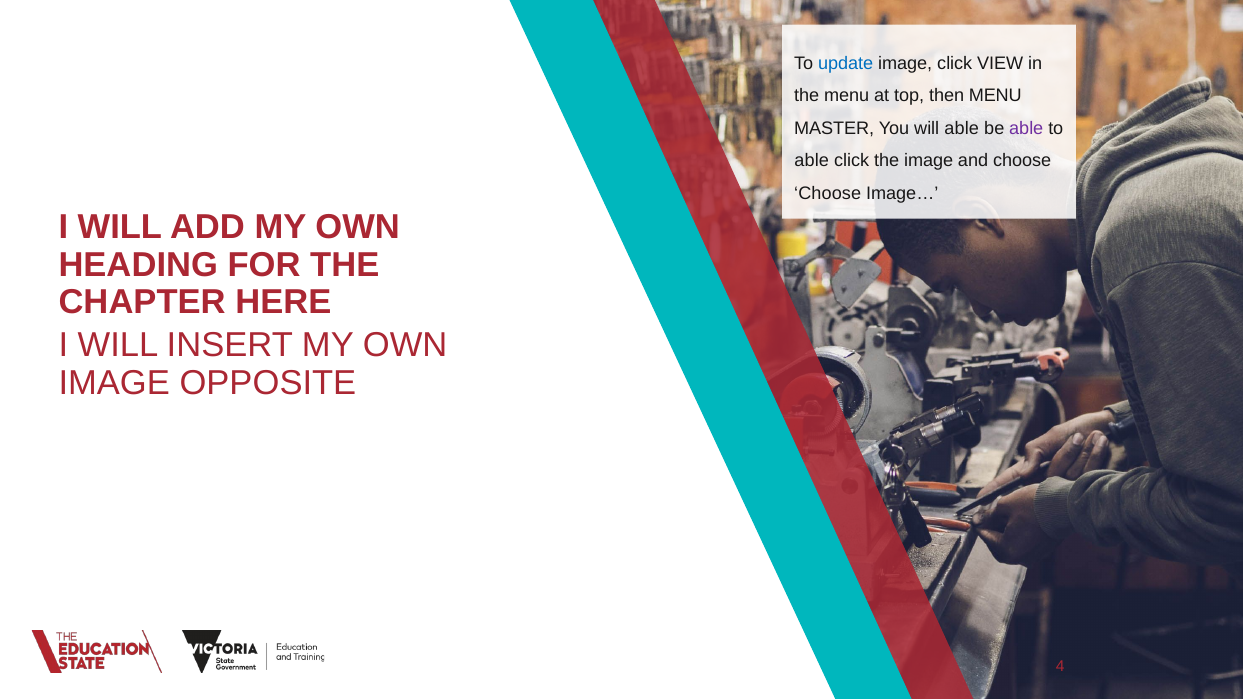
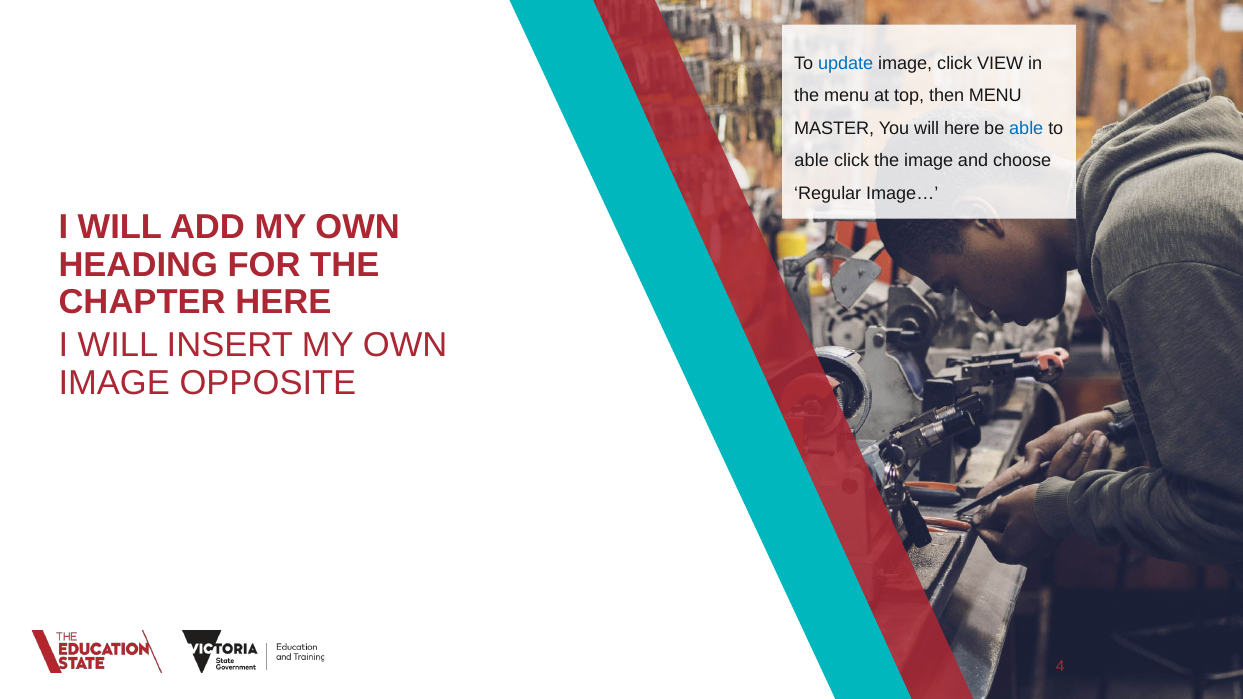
will able: able -> here
able at (1026, 128) colour: purple -> blue
Choose at (828, 194): Choose -> Regular
